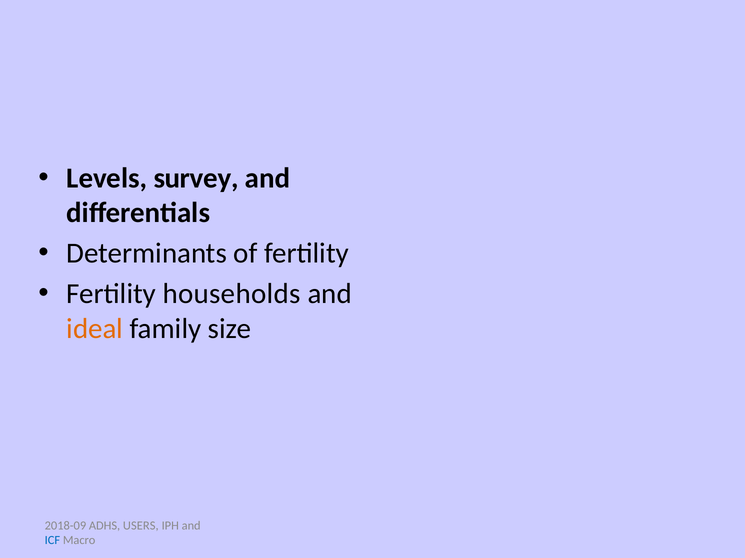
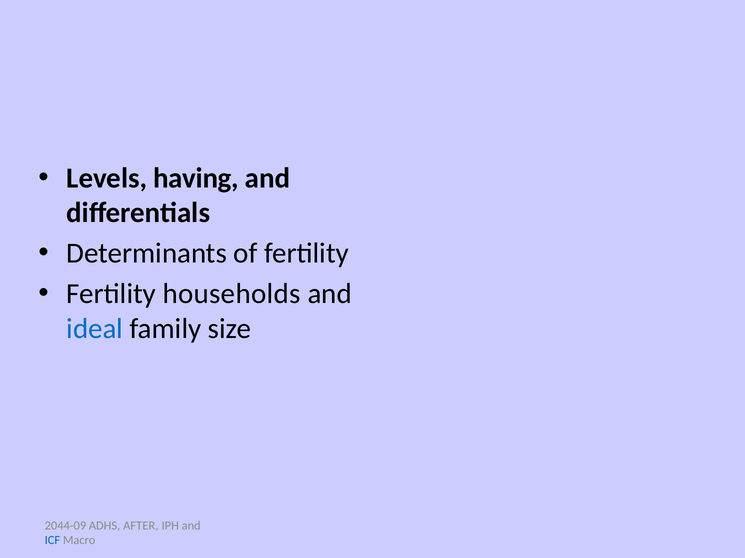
survey: survey -> having
ideal colour: orange -> blue
2018-09: 2018-09 -> 2044-09
USERS: USERS -> AFTER
